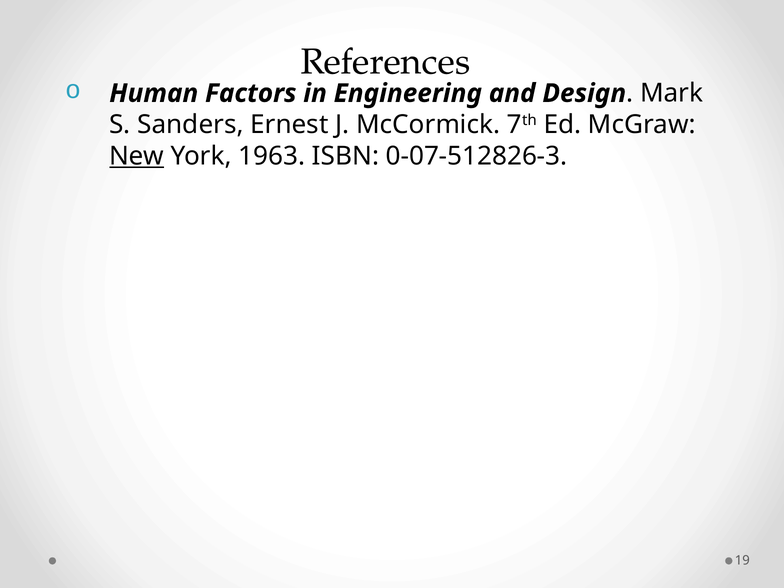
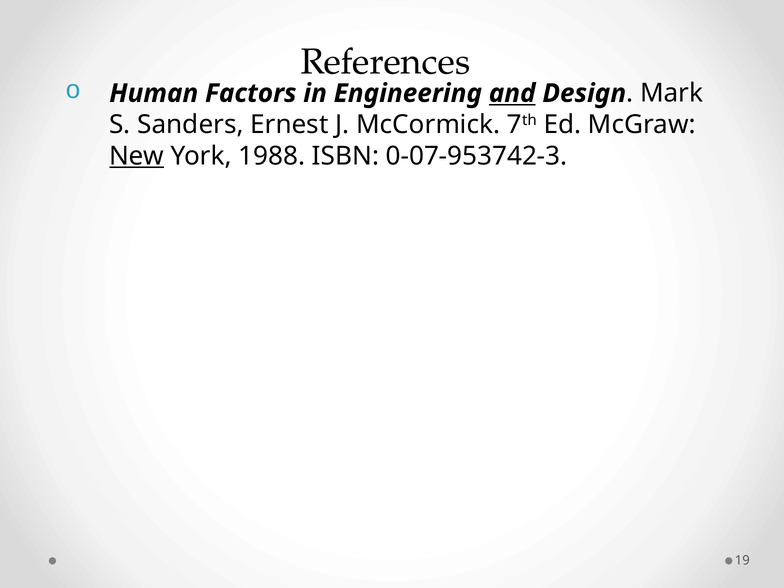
and underline: none -> present
1963: 1963 -> 1988
0-07-512826-3: 0-07-512826-3 -> 0-07-953742-3
